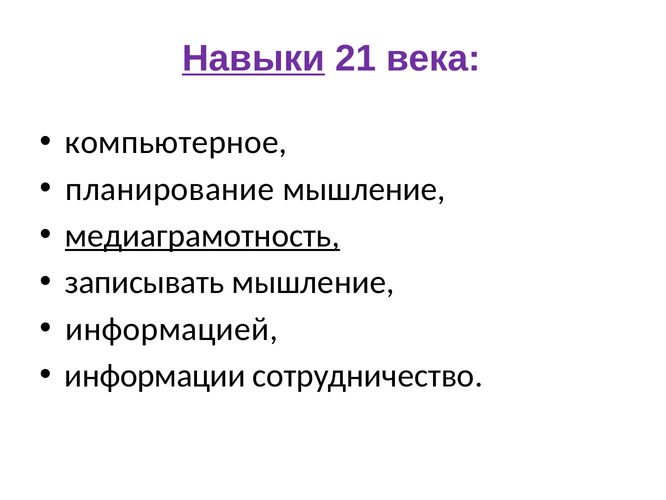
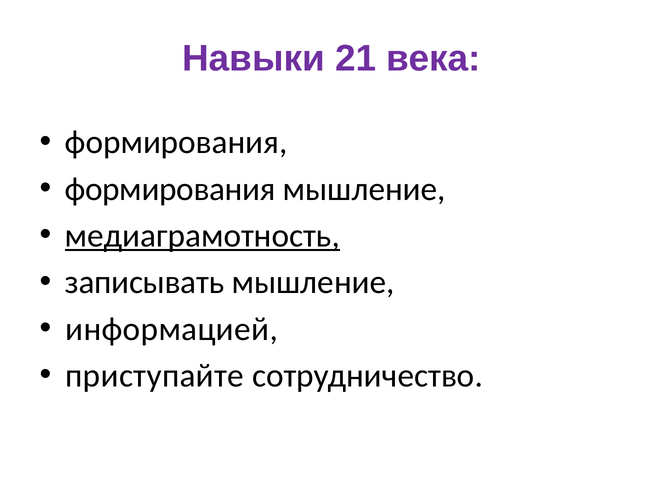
Навыки underline: present -> none
компьютерное at (176, 142): компьютерное -> формирования
планирование at (170, 189): планирование -> формирования
информации: информации -> приступайте
